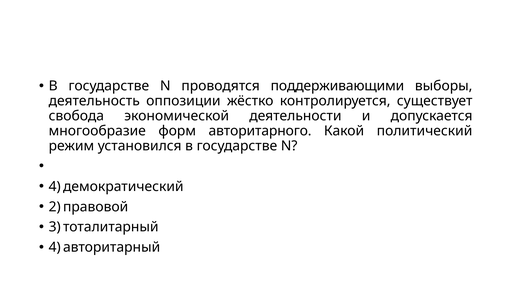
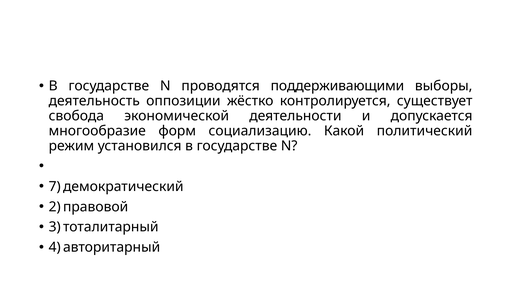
авторитарного: авторитарного -> социализацию
4 at (55, 186): 4 -> 7
